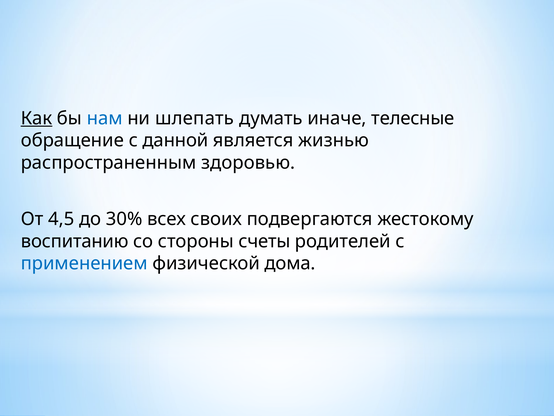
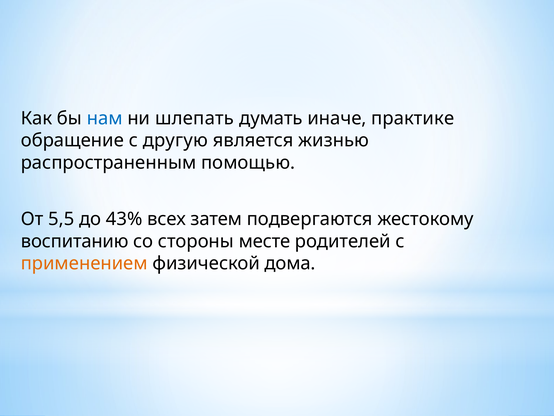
Как underline: present -> none
телесные: телесные -> практике
данной: данной -> другую
здоровью: здоровью -> помощью
4,5: 4,5 -> 5,5
30%: 30% -> 43%
своих: своих -> затем
счеты: счеты -> месте
применением colour: blue -> orange
